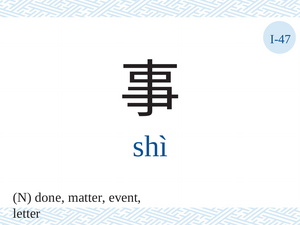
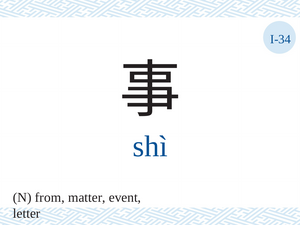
I-47: I-47 -> I-34
done: done -> from
